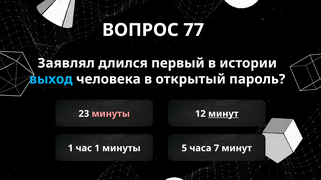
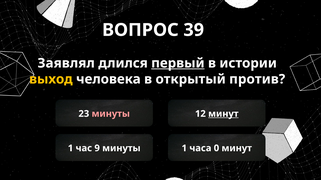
77: 77 -> 39
первый underline: none -> present
выход colour: light blue -> yellow
пароль: пароль -> против
час 1: 1 -> 9
5 at (184, 149): 5 -> 1
7: 7 -> 0
